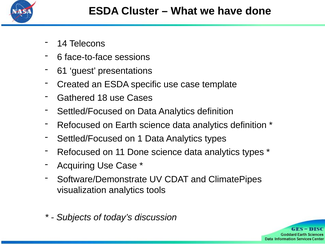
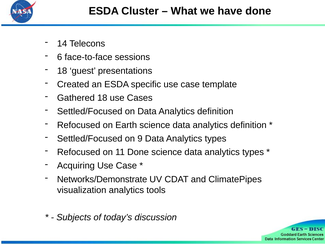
61 at (62, 71): 61 -> 18
1: 1 -> 9
Software/Demonstrate: Software/Demonstrate -> Networks/Demonstrate
